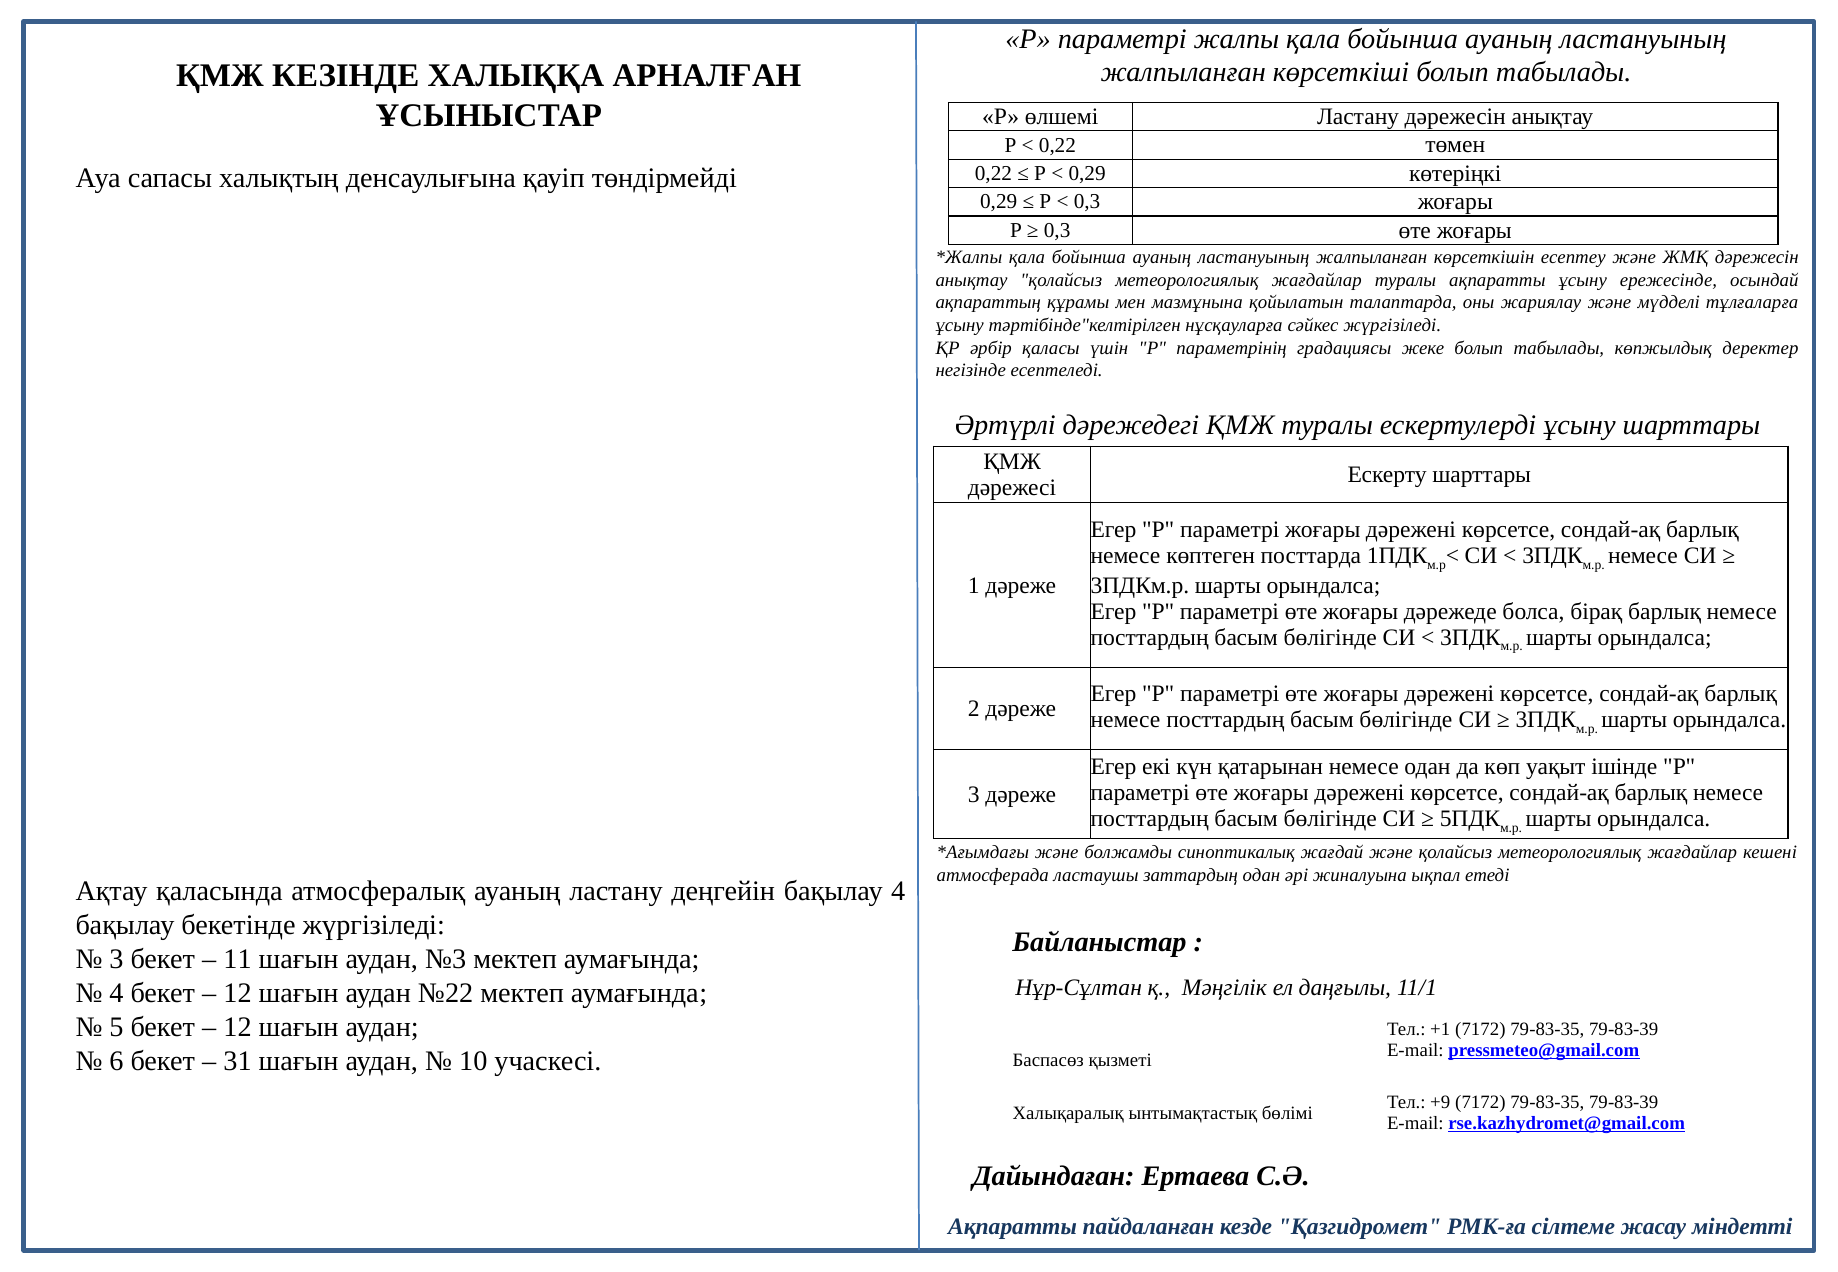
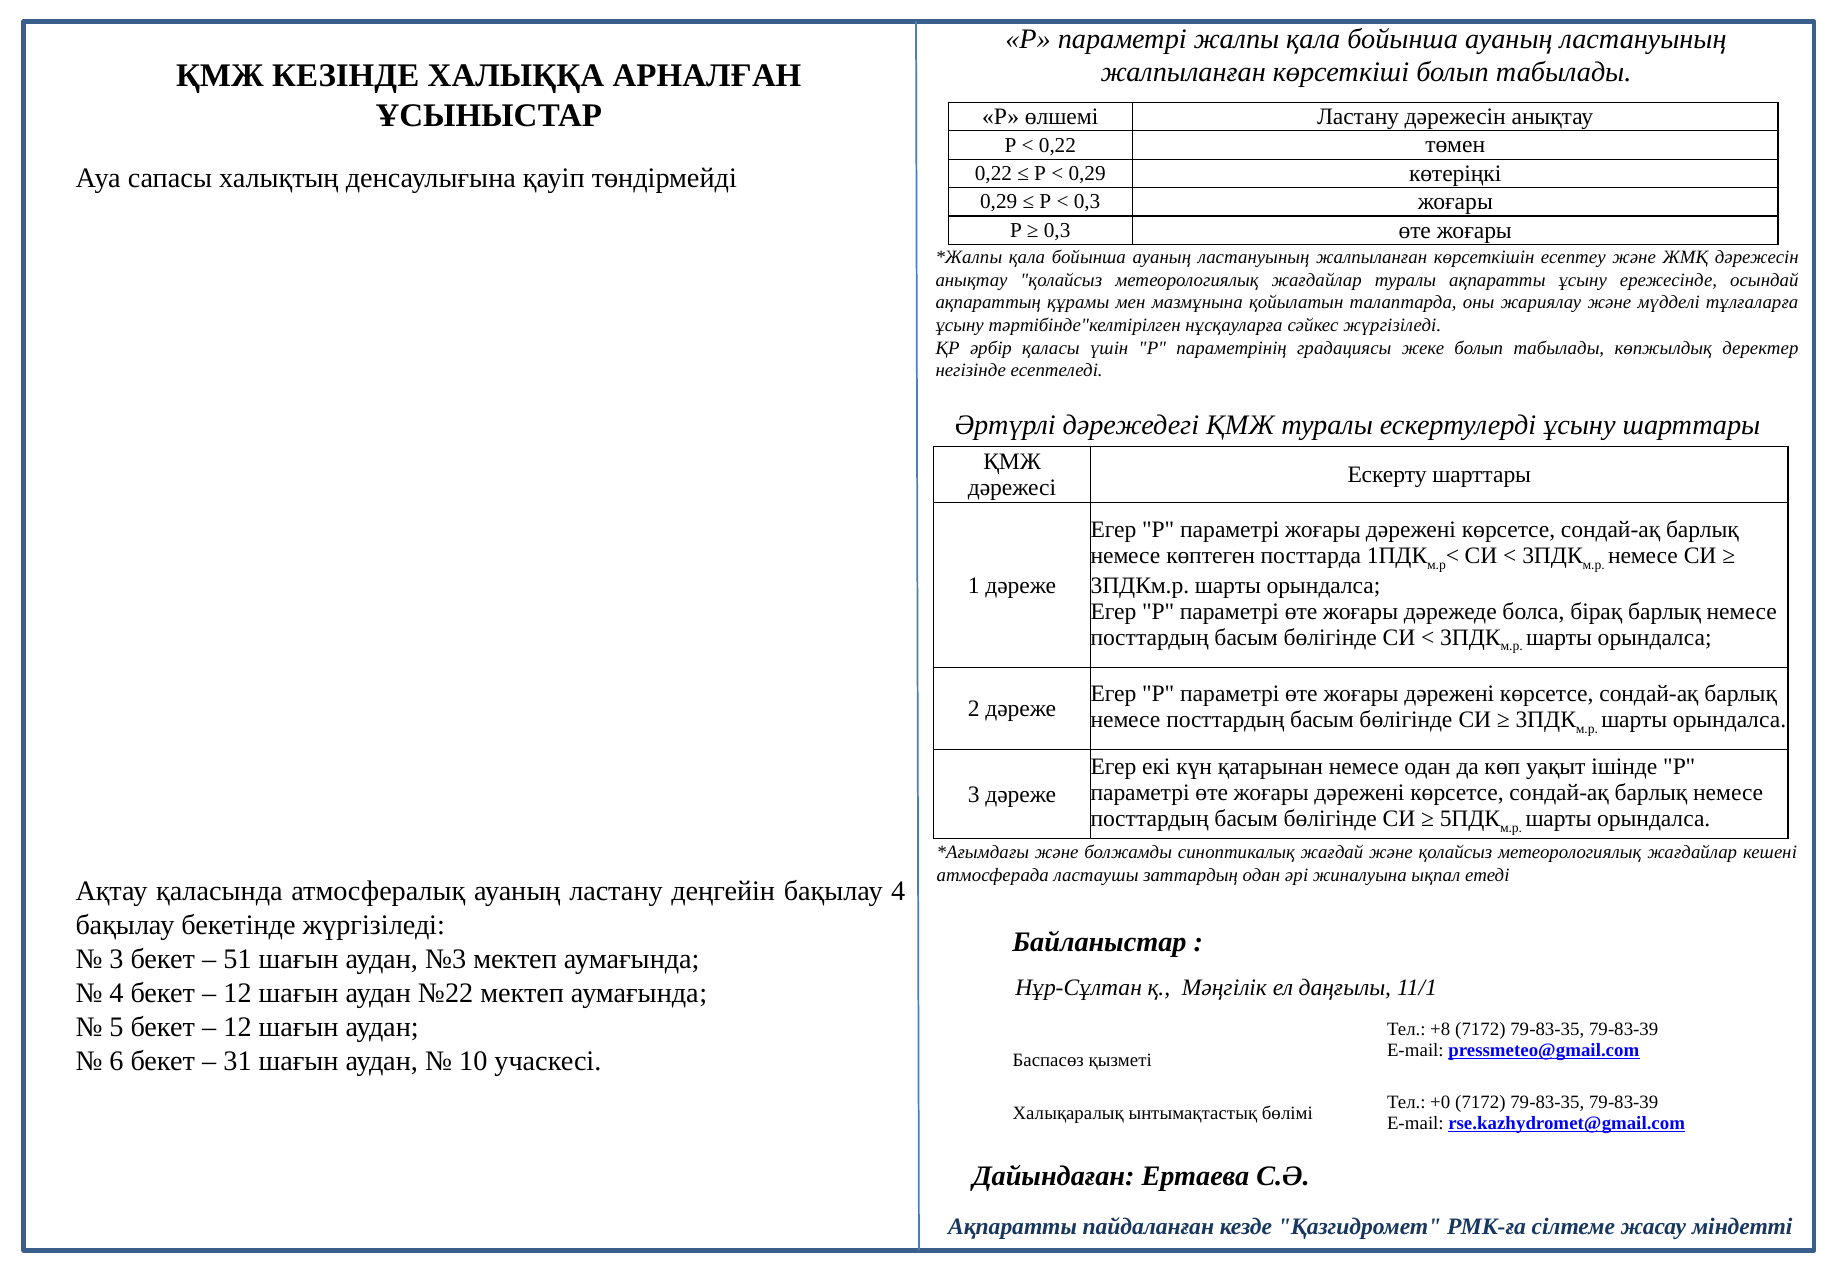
11: 11 -> 51
+1: +1 -> +8
+9: +9 -> +0
